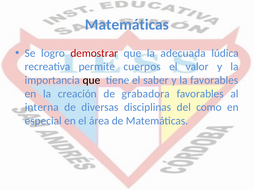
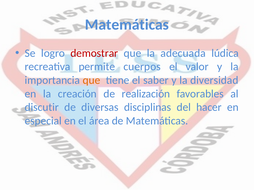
que at (92, 80) colour: black -> orange
la favorables: favorables -> diversidad
grabadora: grabadora -> realización
interna: interna -> discutir
como: como -> hacer
